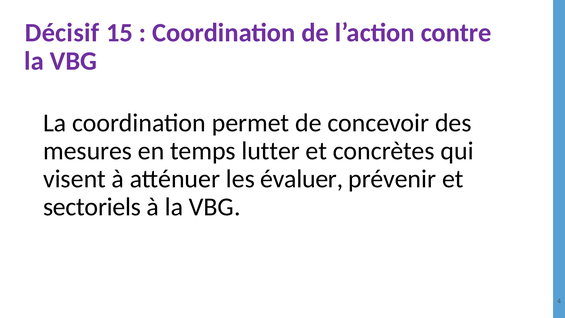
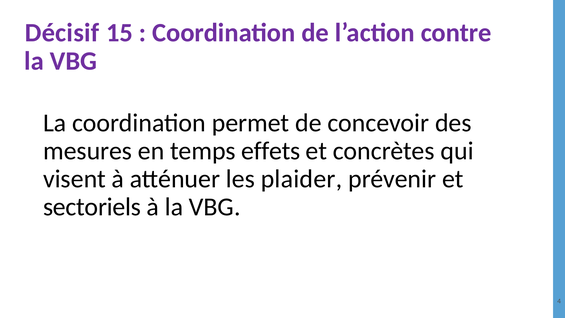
lutter: lutter -> effets
évaluer: évaluer -> plaider
